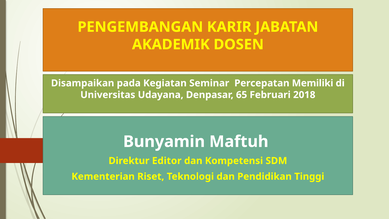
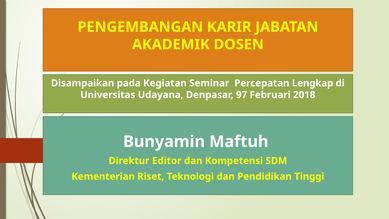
Memiliki: Memiliki -> Lengkap
65: 65 -> 97
